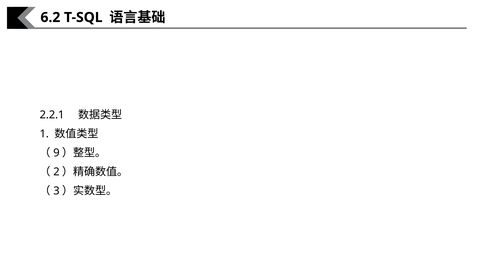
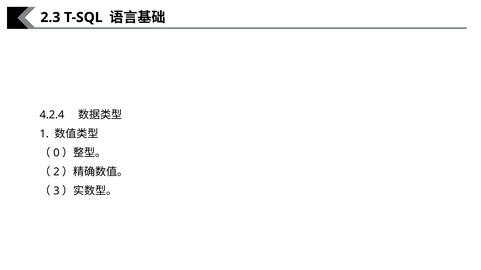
6.2: 6.2 -> 2.3
2.2.1: 2.2.1 -> 4.2.4
9: 9 -> 0
